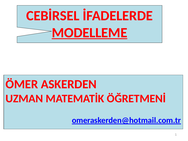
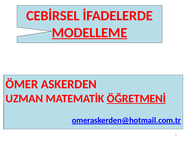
ÖĞRETMENİ underline: none -> present
